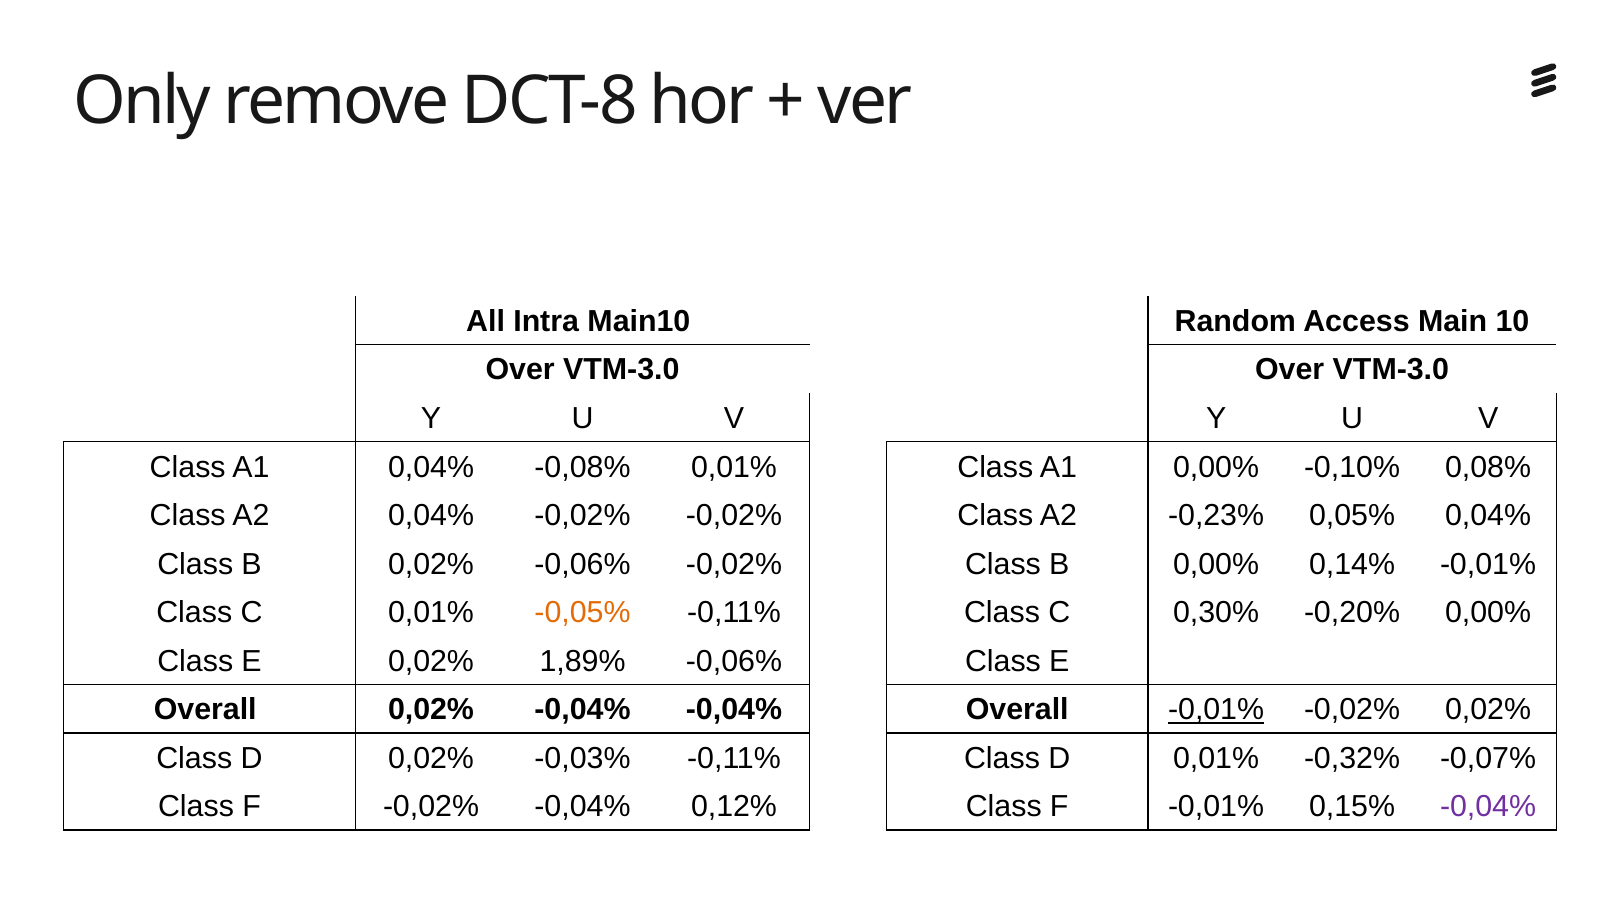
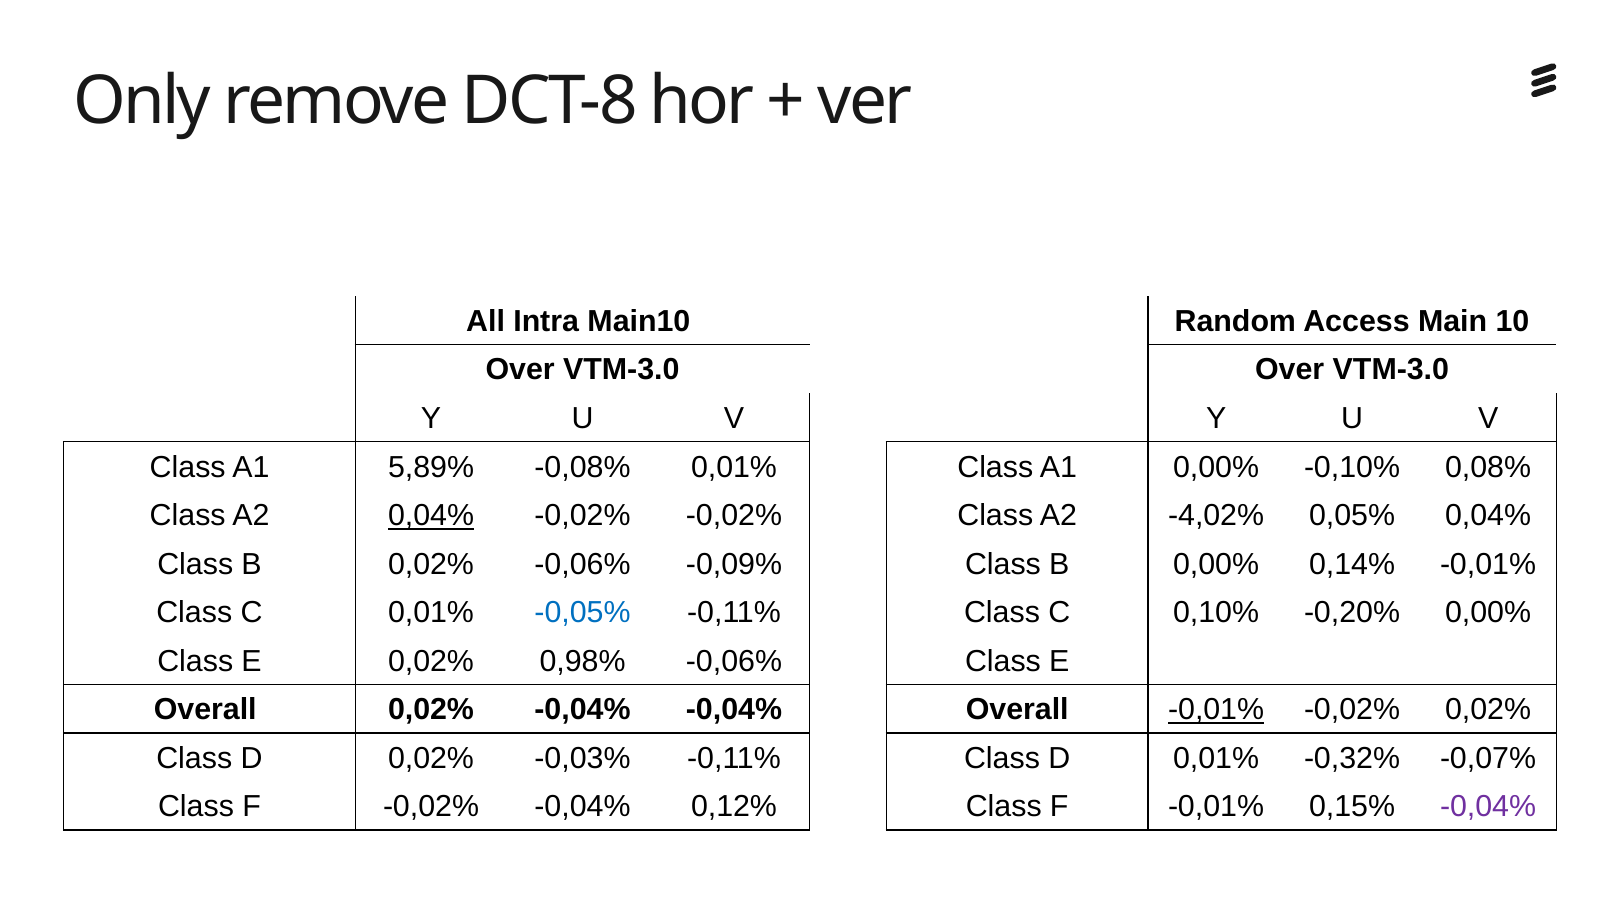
A1 0,04%: 0,04% -> 5,89%
0,04% at (431, 516) underline: none -> present
-0,23%: -0,23% -> -4,02%
-0,06% -0,02%: -0,02% -> -0,09%
-0,05% colour: orange -> blue
0,30%: 0,30% -> 0,10%
1,89%: 1,89% -> 0,98%
